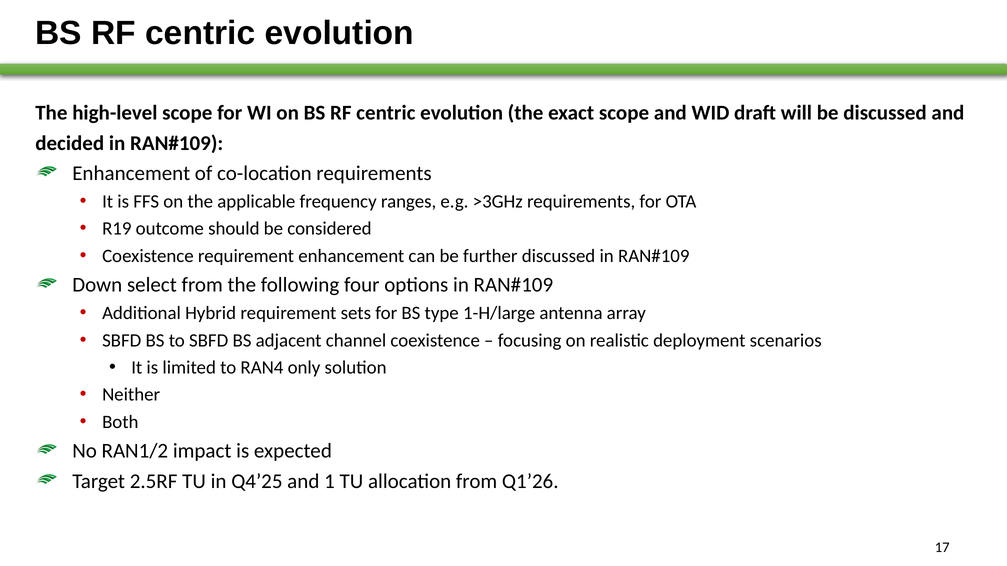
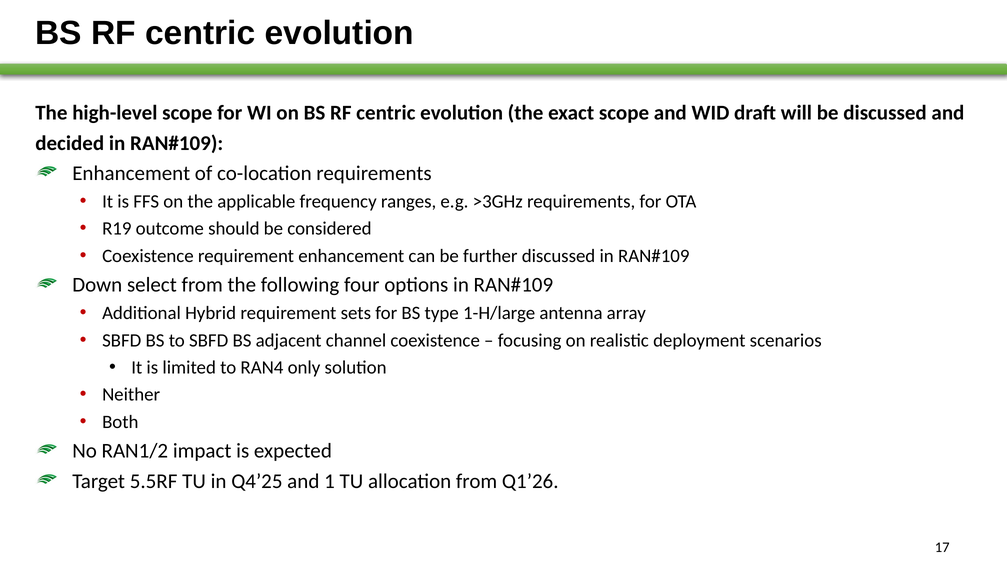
2.5RF: 2.5RF -> 5.5RF
